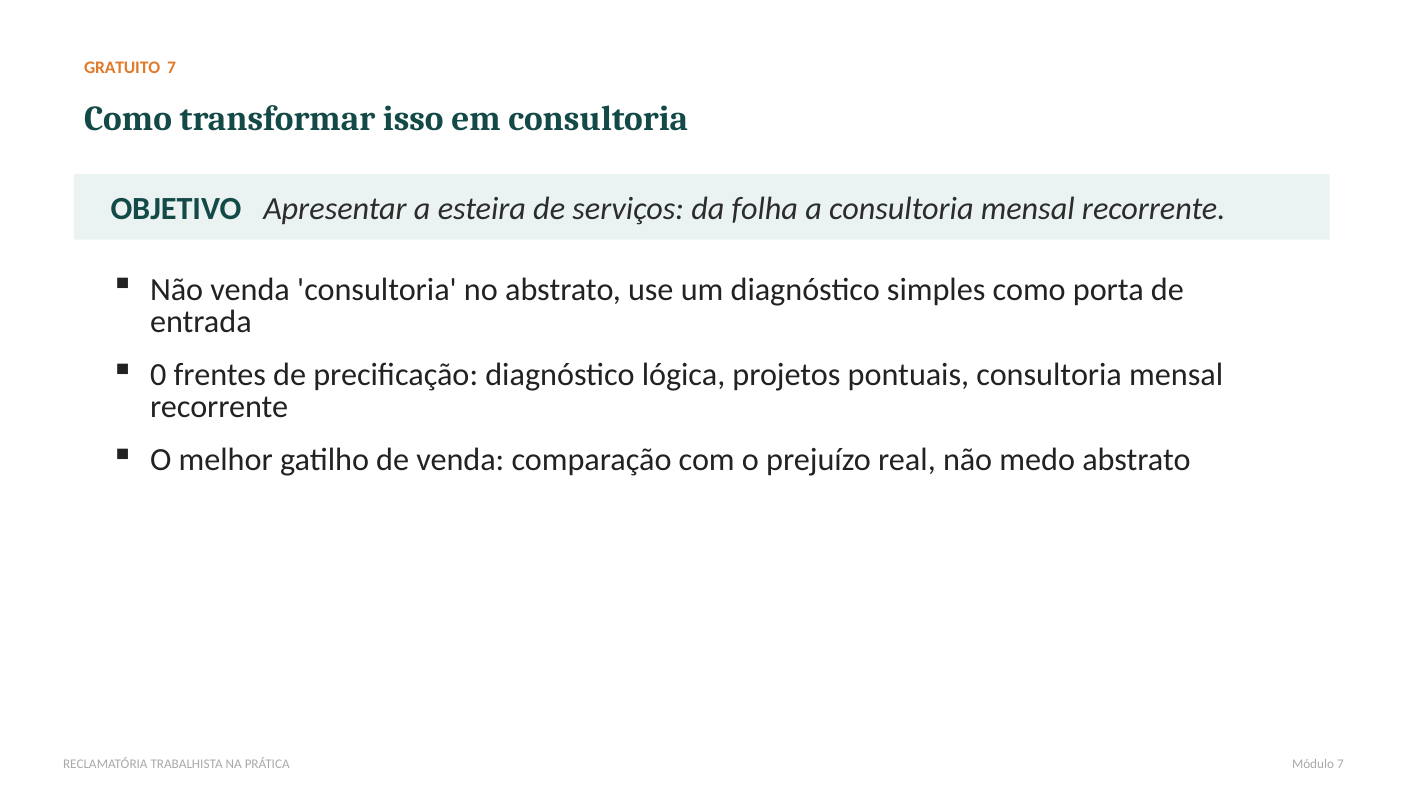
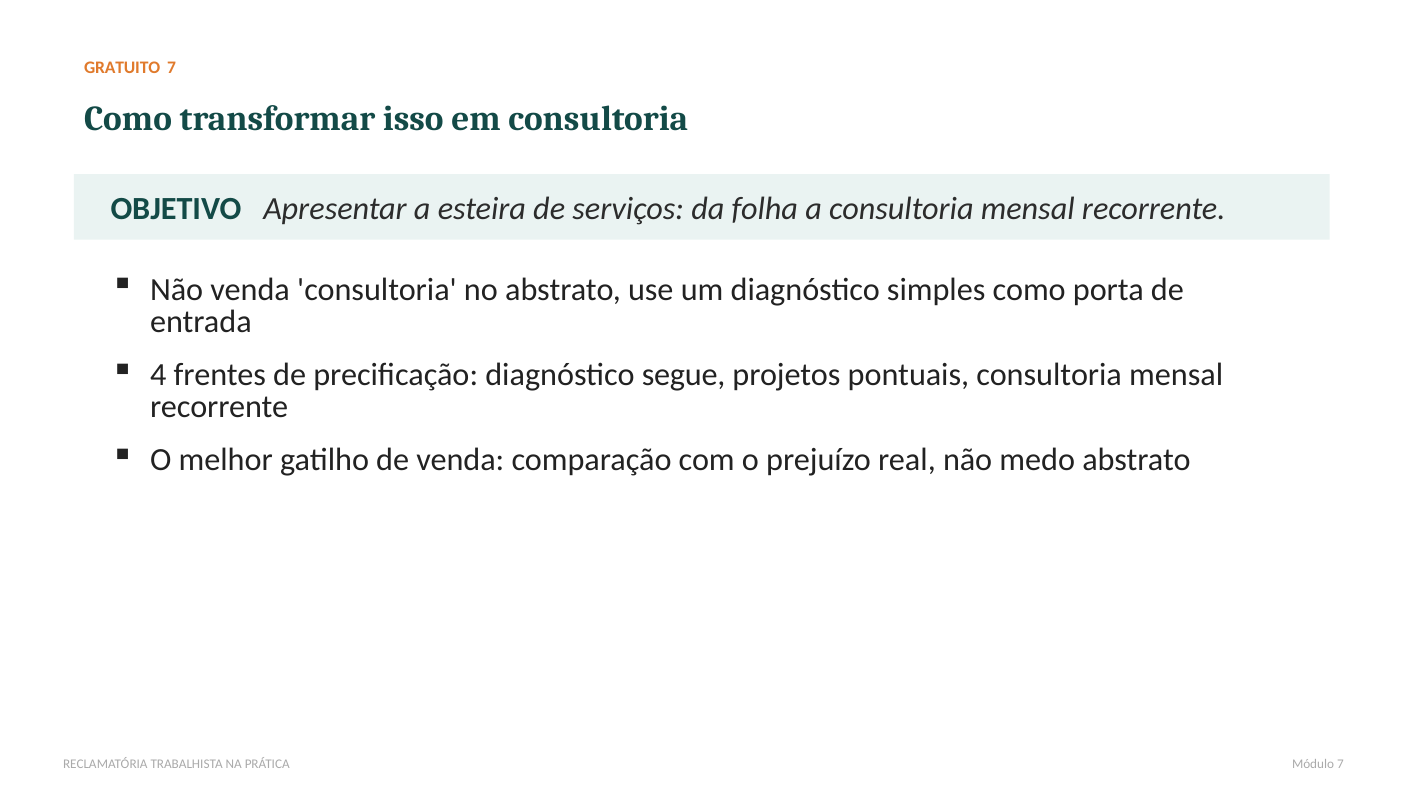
0: 0 -> 4
lógica: lógica -> segue
